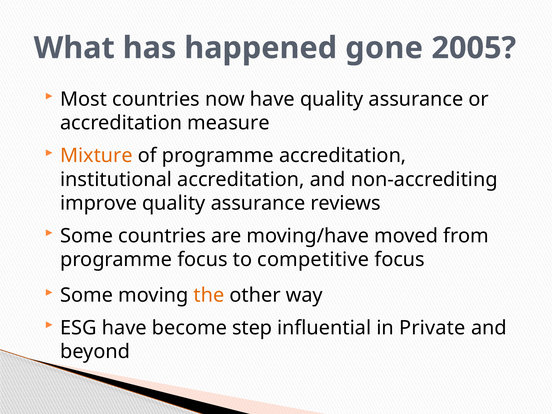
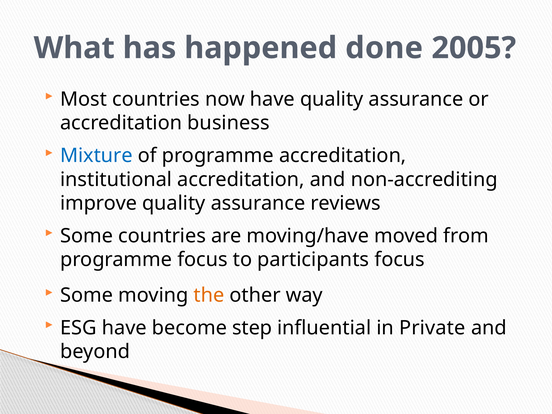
gone: gone -> done
measure: measure -> business
Mixture colour: orange -> blue
competitive: competitive -> participants
